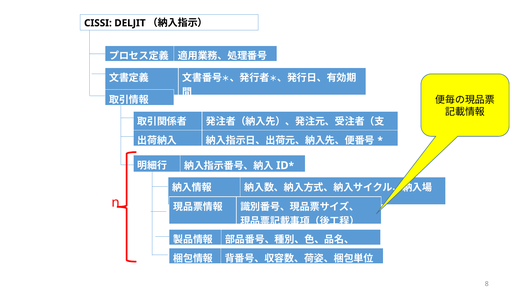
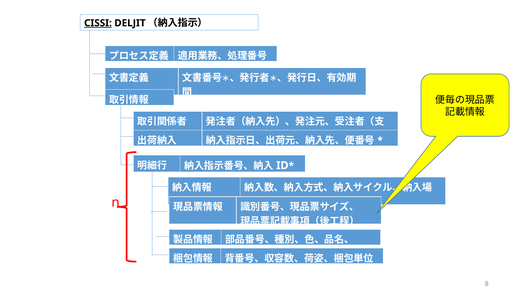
CISSI underline: none -> present
